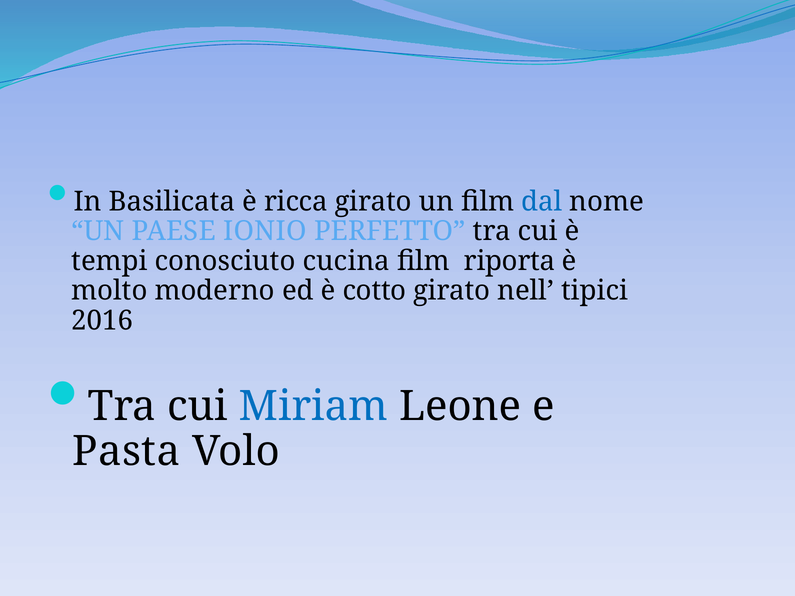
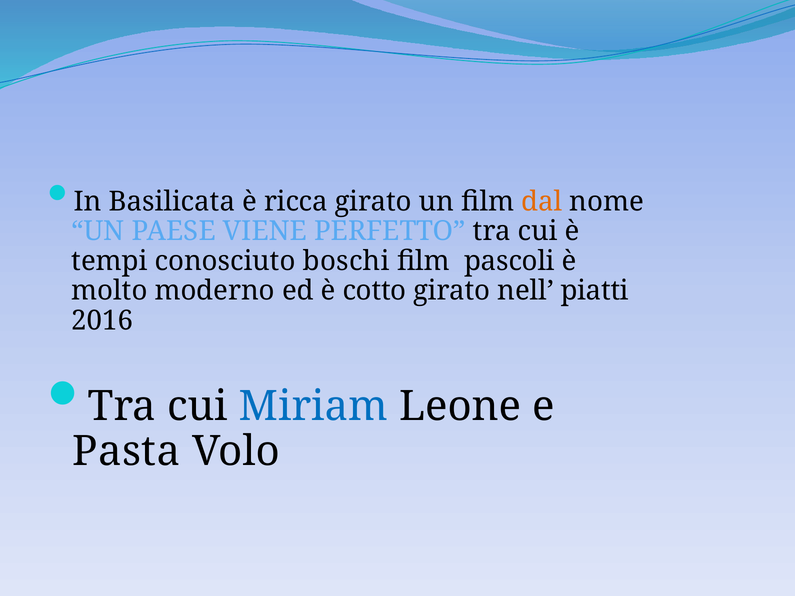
dal colour: blue -> orange
IONIO: IONIO -> VIENE
cucina: cucina -> boschi
riporta: riporta -> pascoli
tipici: tipici -> piatti
